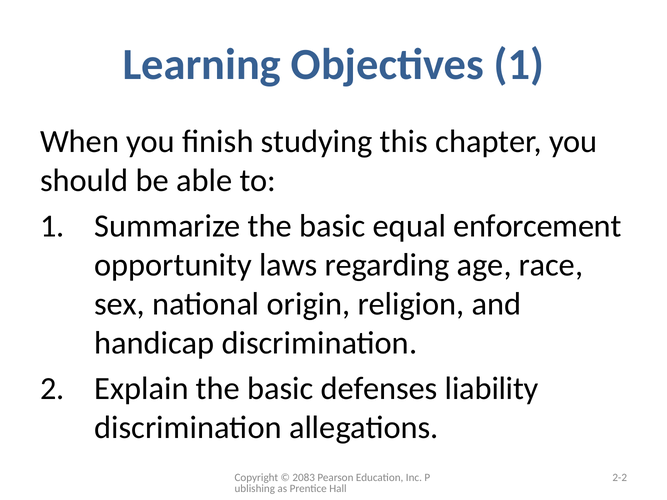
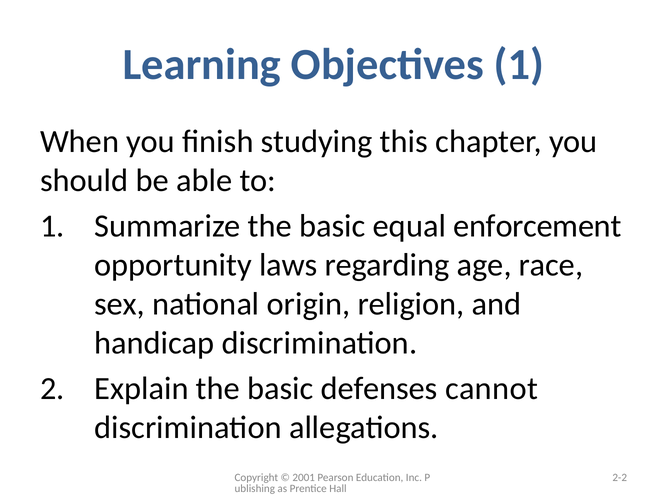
liability: liability -> cannot
2083: 2083 -> 2001
